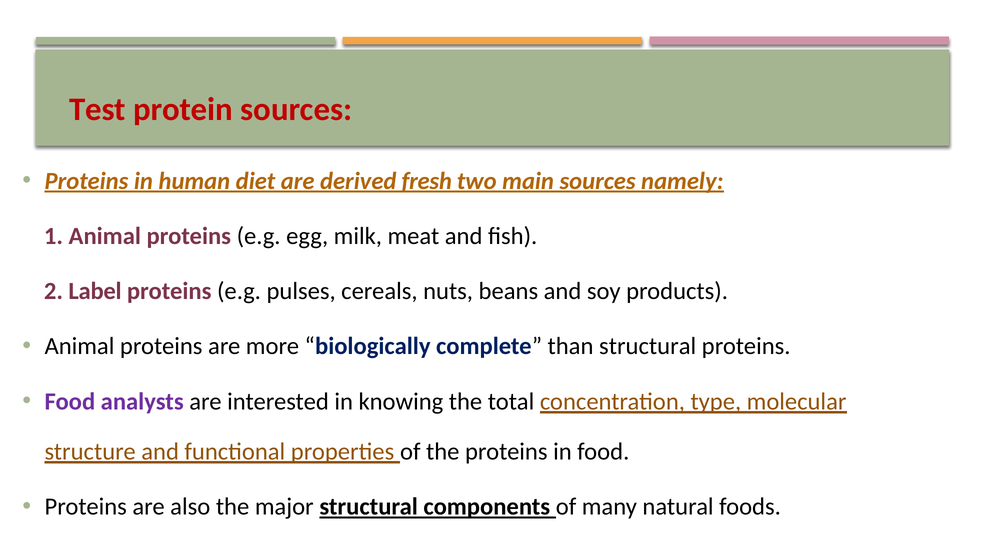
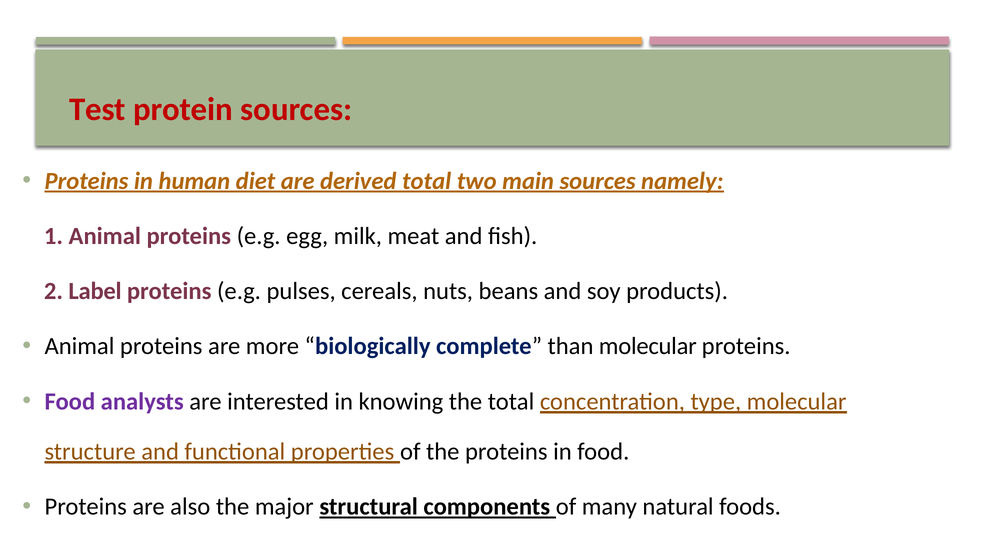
derived fresh: fresh -> total
than structural: structural -> molecular
